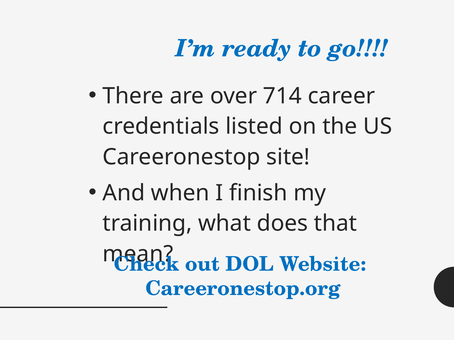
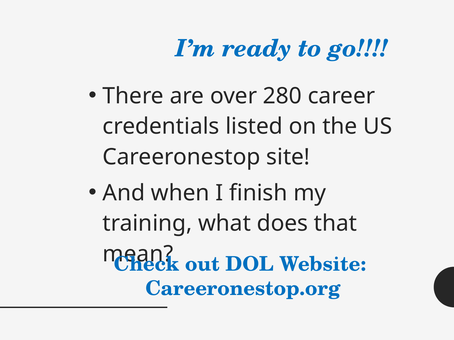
714: 714 -> 280
